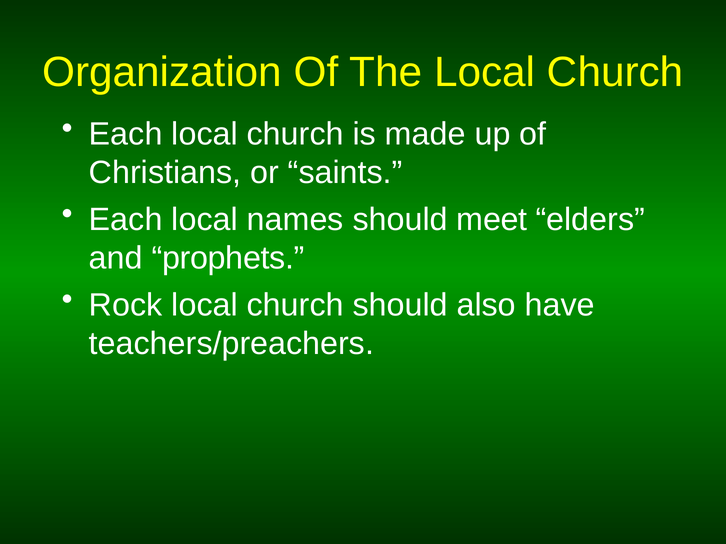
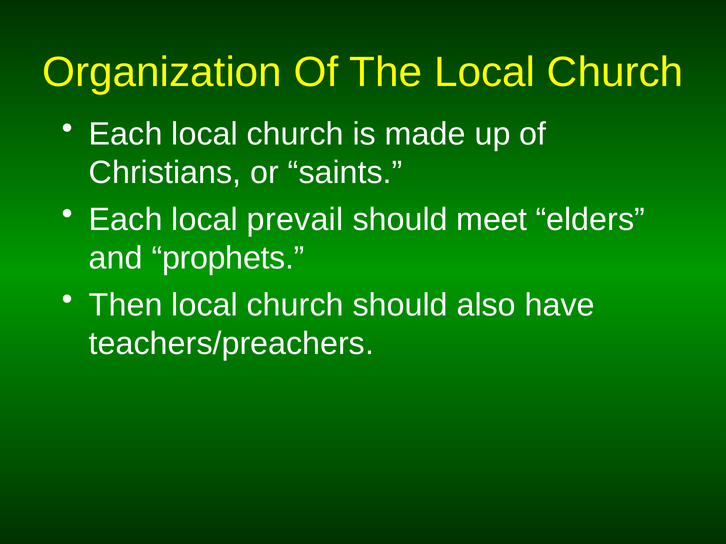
names: names -> prevail
Rock: Rock -> Then
